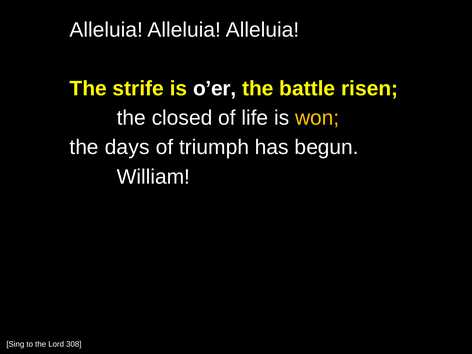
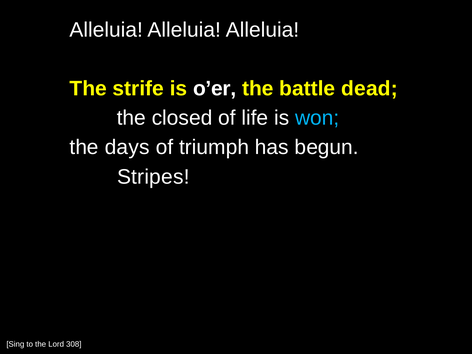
risen: risen -> dead
won colour: yellow -> light blue
William: William -> Stripes
